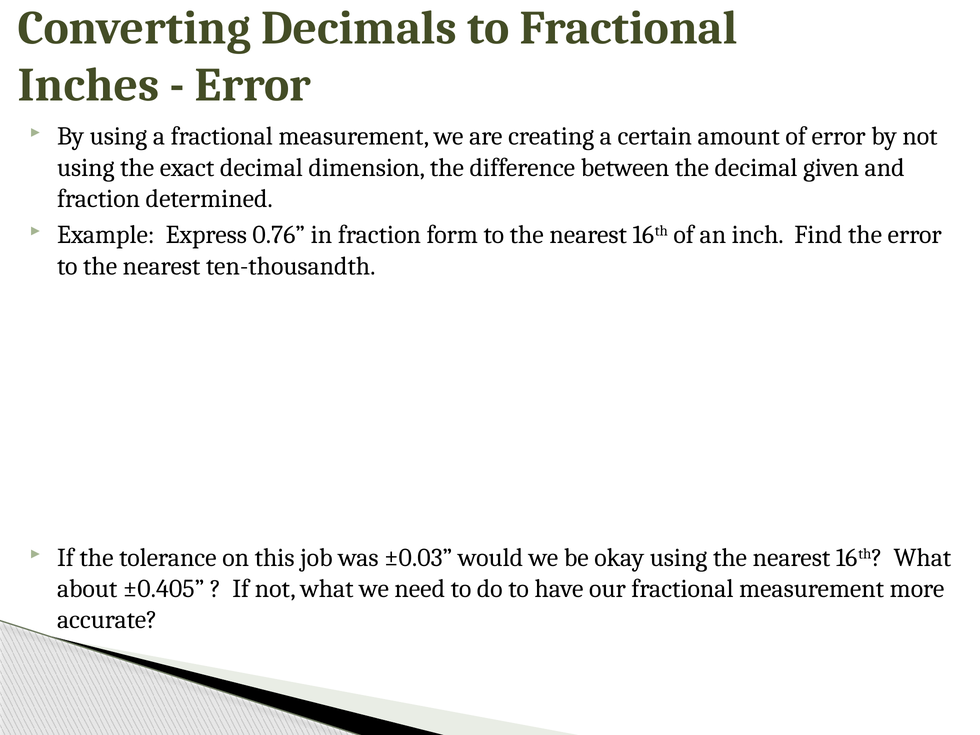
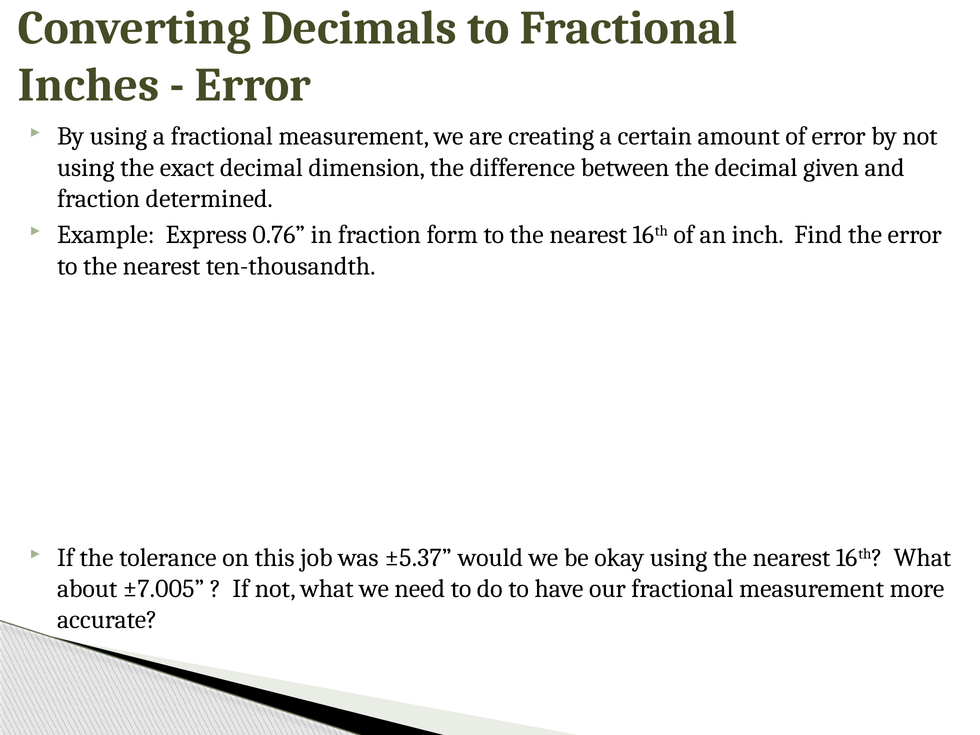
±0.03: ±0.03 -> ±5.37
±0.405: ±0.405 -> ±7.005
